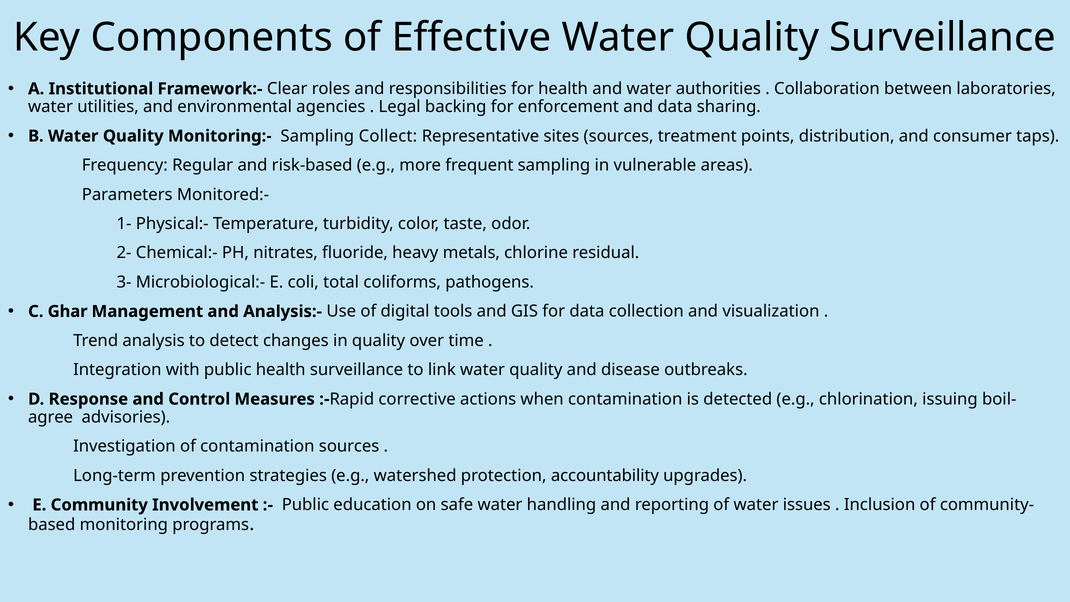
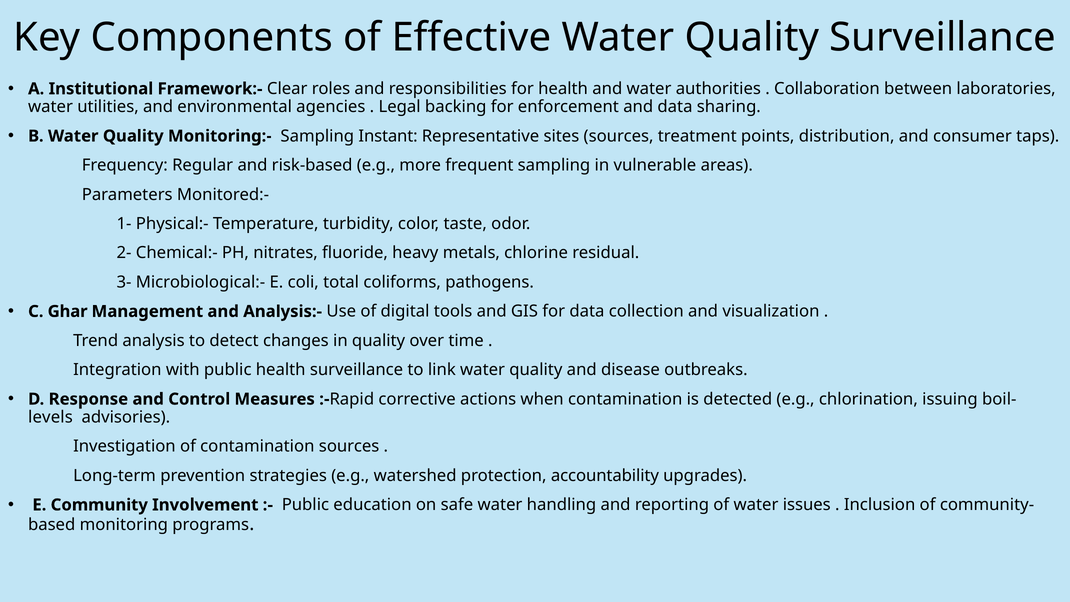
Collect: Collect -> Instant
agree: agree -> levels
